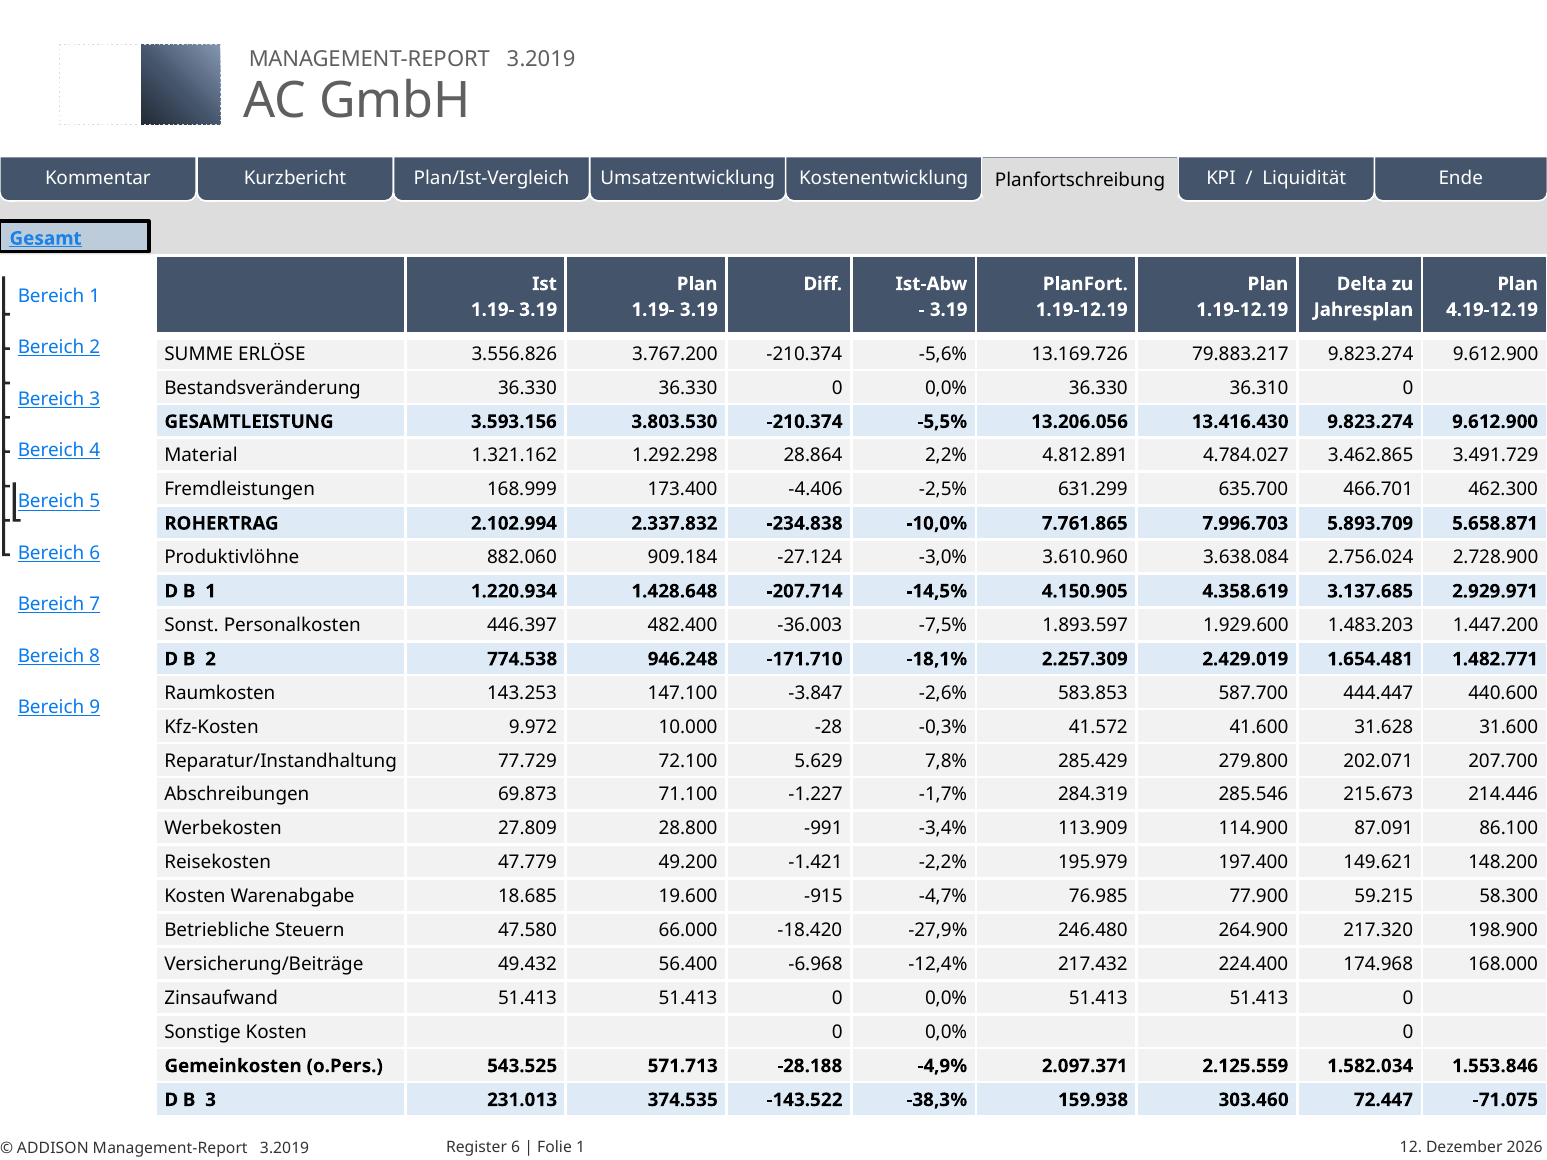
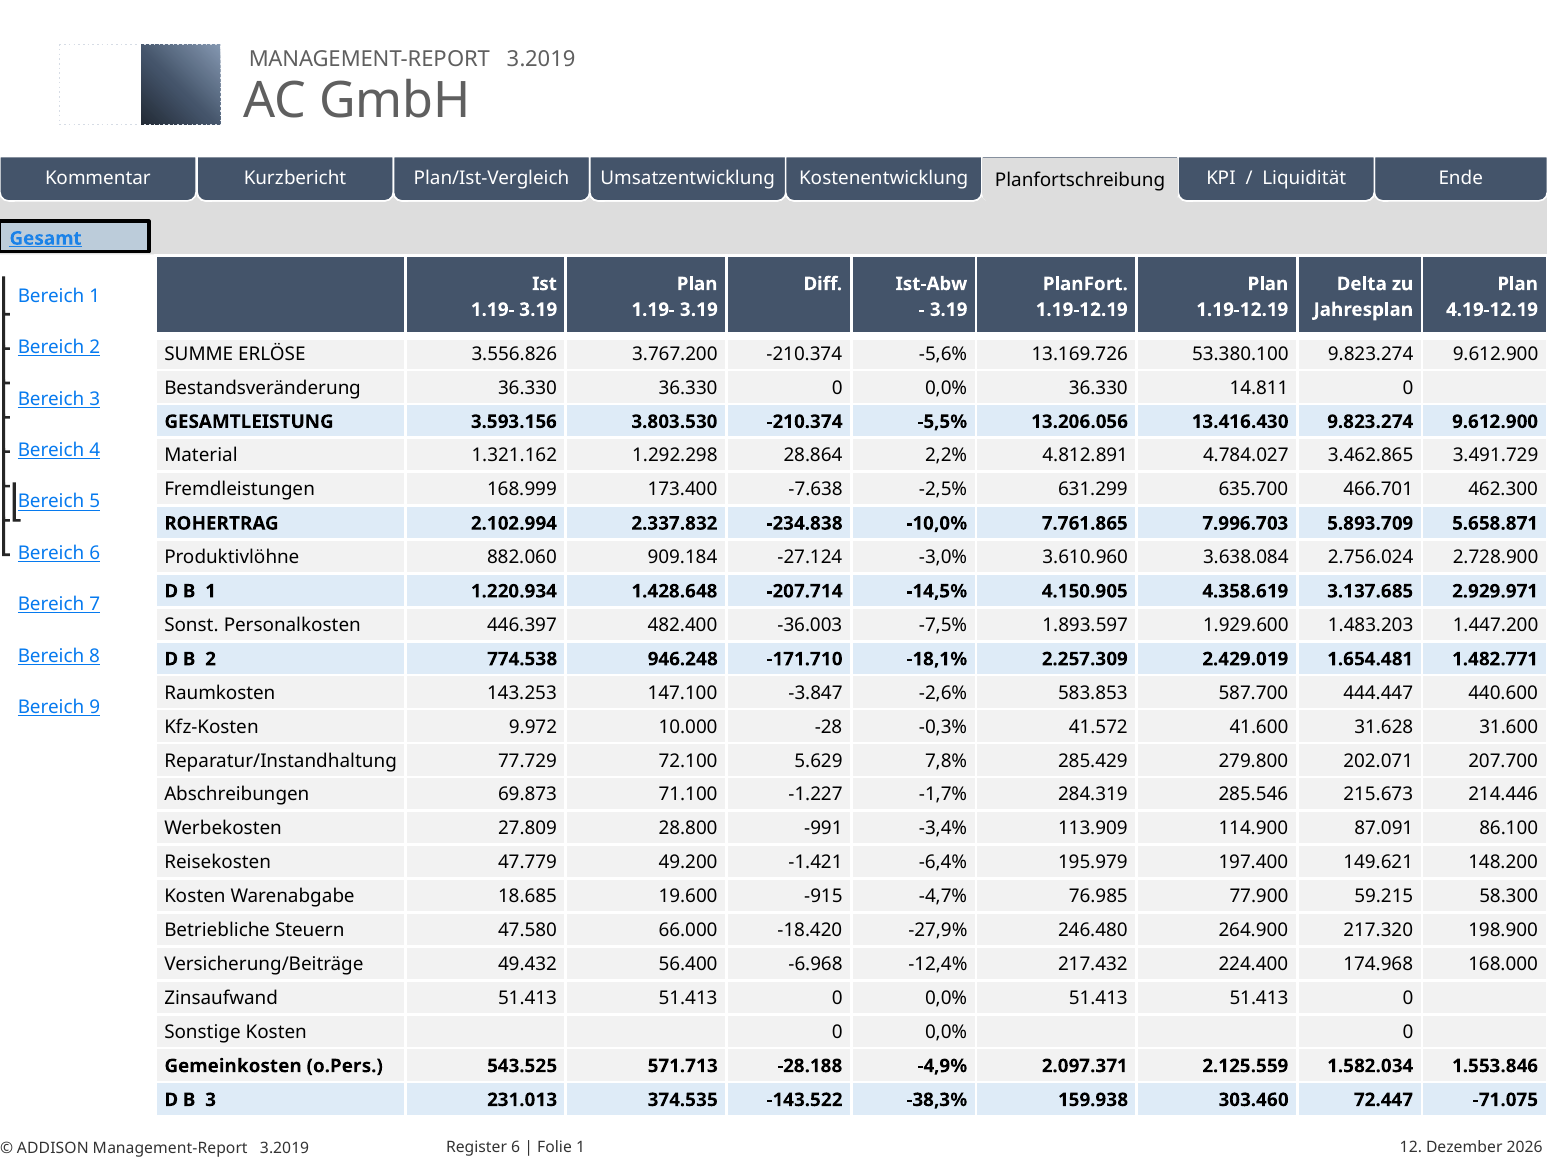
79.883.217: 79.883.217 -> 53.380.100
36.310: 36.310 -> 14.811
-4.406: -4.406 -> -7.638
-2,2%: -2,2% -> -6,4%
